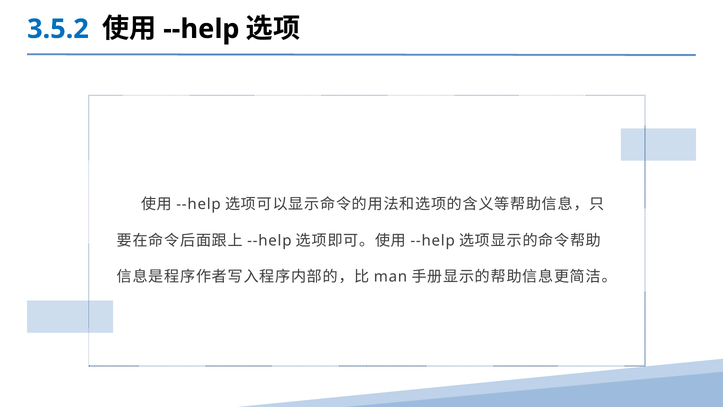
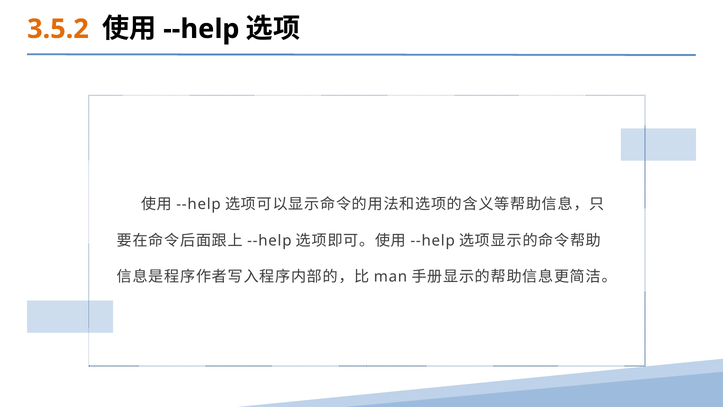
3.5.2 colour: blue -> orange
